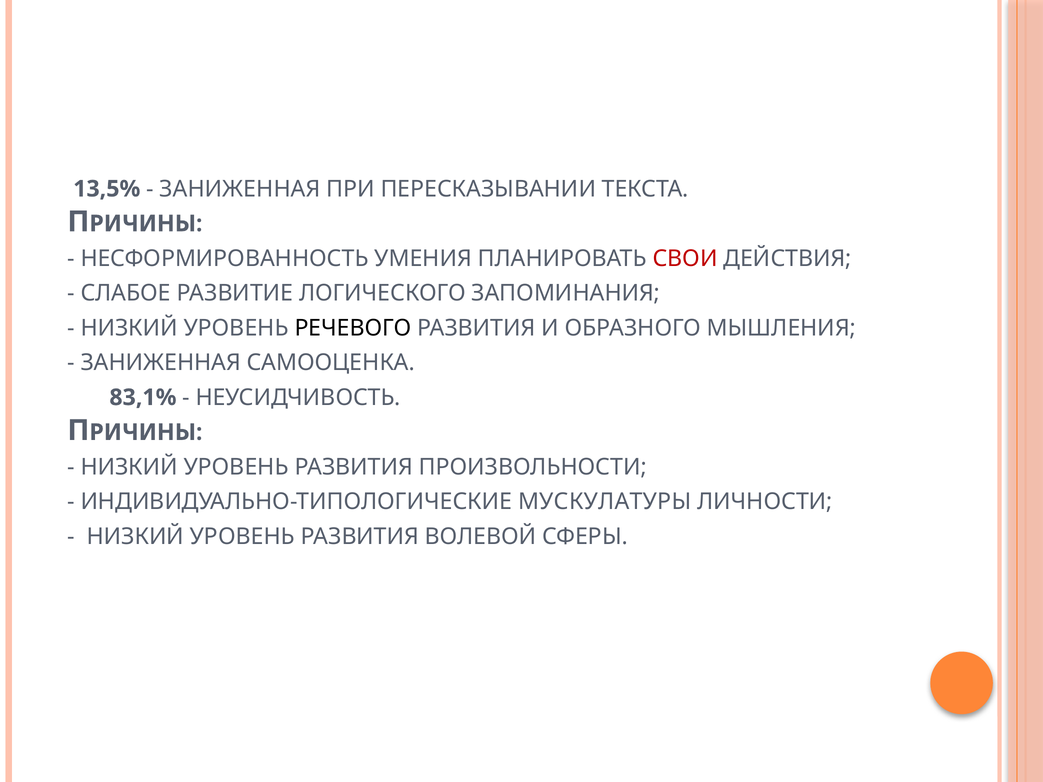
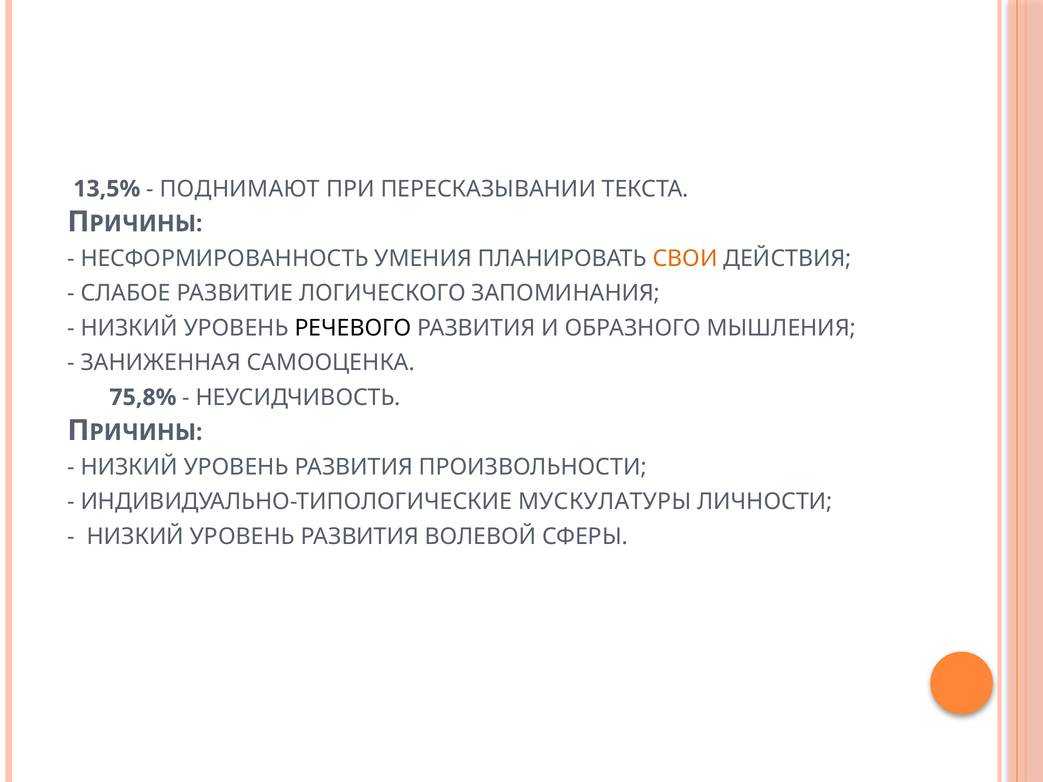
ЗАНИЖЕННАЯ at (240, 189): ЗАНИЖЕННАЯ -> ПОДНИМАЮТ
СВОИ colour: red -> orange
83,1%: 83,1% -> 75,8%
